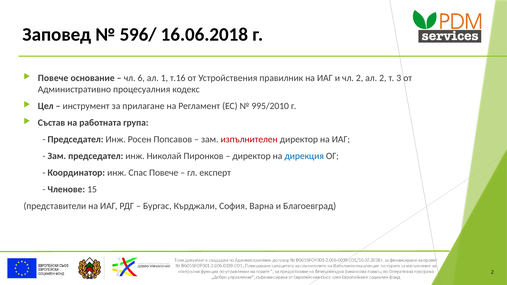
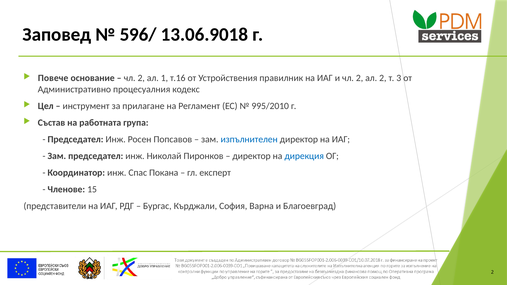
16.06.2018: 16.06.2018 -> 13.06.9018
6 at (141, 78): 6 -> 2
изпълнителен colour: red -> blue
Спас Повече: Повече -> Покана
